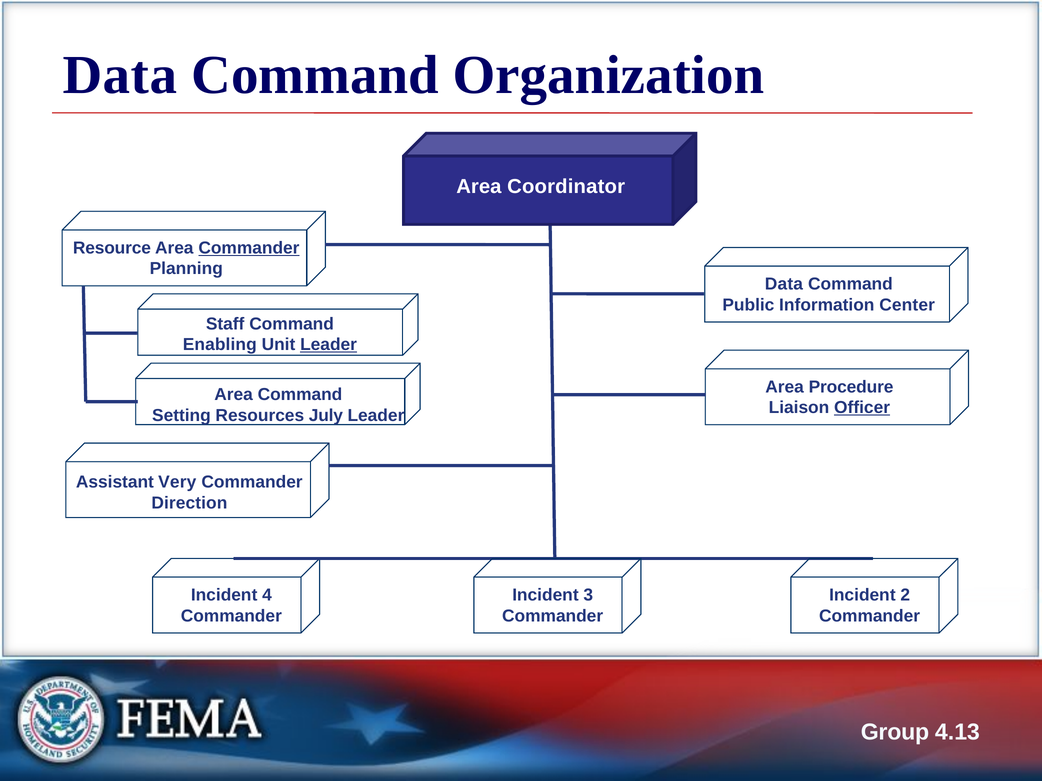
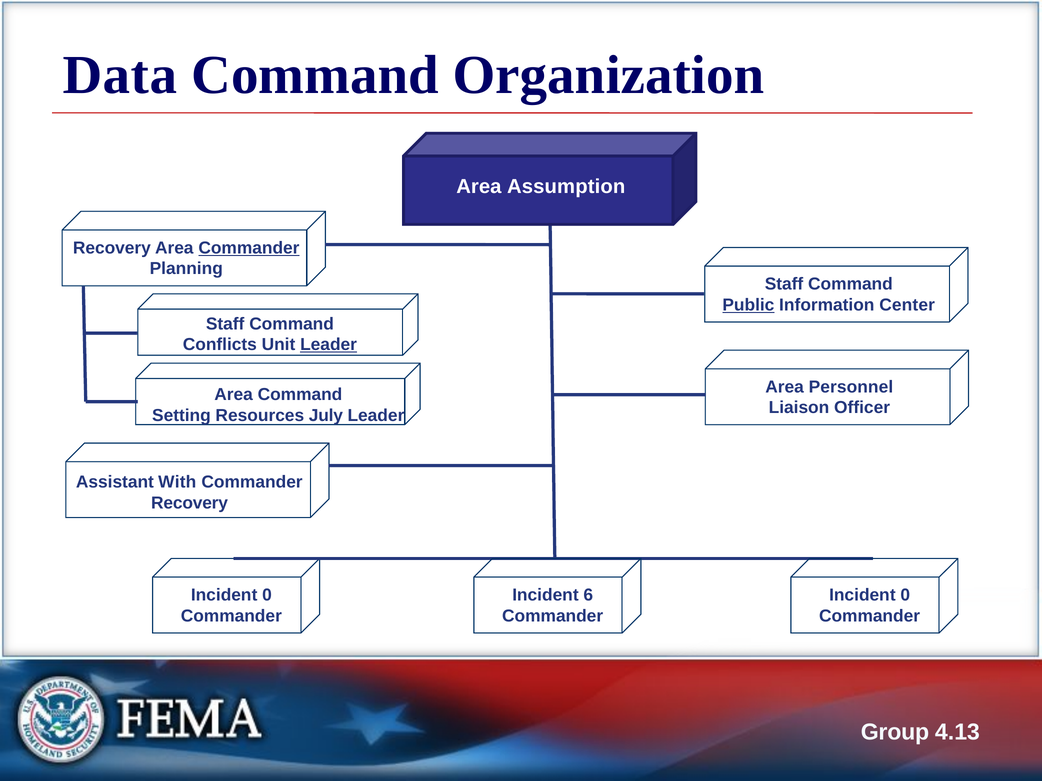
Coordinator: Coordinator -> Assumption
Resource at (112, 248): Resource -> Recovery
Data at (784, 284): Data -> Staff
Public underline: none -> present
Enabling: Enabling -> Conflicts
Procedure: Procedure -> Personnel
Officer underline: present -> none
Very: Very -> With
Direction at (189, 503): Direction -> Recovery
4 at (267, 595): 4 -> 0
3: 3 -> 6
2 at (905, 595): 2 -> 0
